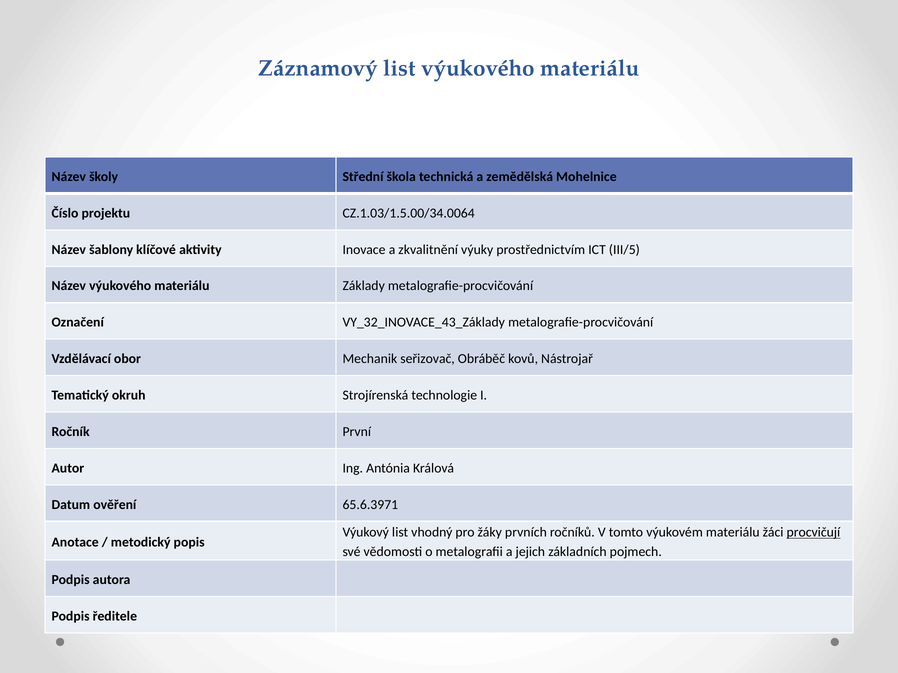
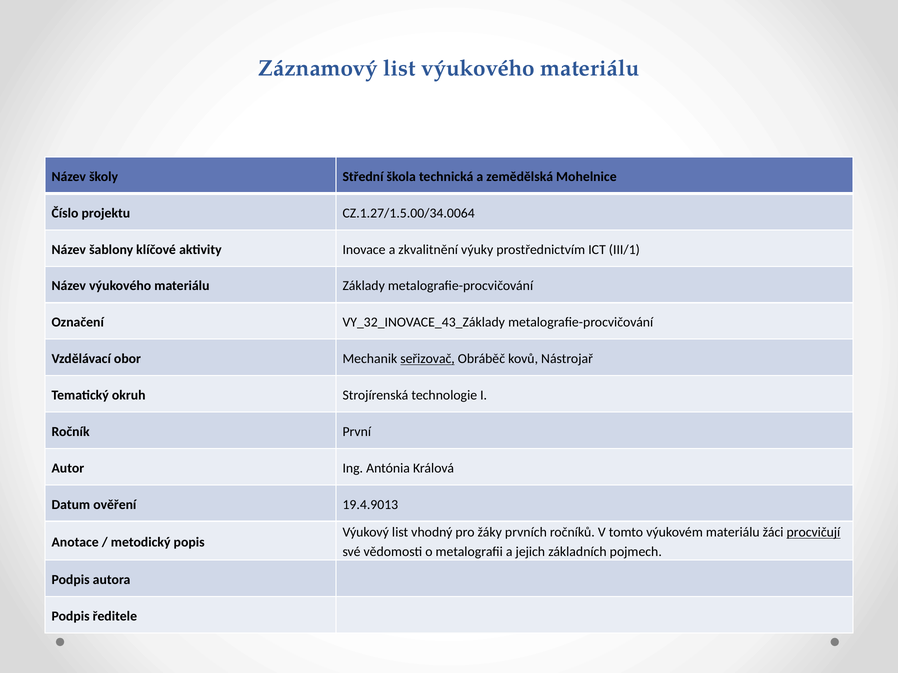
CZ.1.03/1.5.00/34.0064: CZ.1.03/1.5.00/34.0064 -> CZ.1.27/1.5.00/34.0064
III/5: III/5 -> III/1
seřizovač underline: none -> present
65.6.3971: 65.6.3971 -> 19.4.9013
